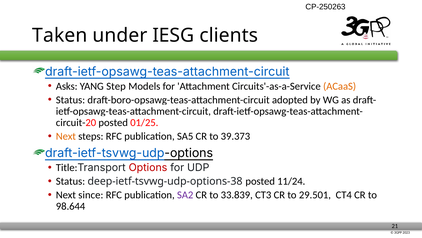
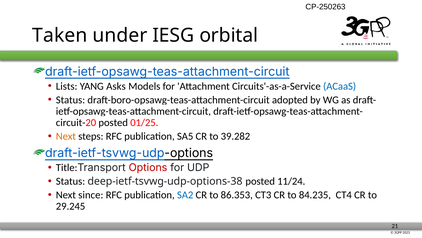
clients: clients -> orbital
Asks: Asks -> Lists
Step: Step -> Asks
ACaaS colour: orange -> blue
39.373: 39.373 -> 39.282
SA2 colour: purple -> blue
33.839: 33.839 -> 86.353
29.501: 29.501 -> 84.235
98.644: 98.644 -> 29.245
